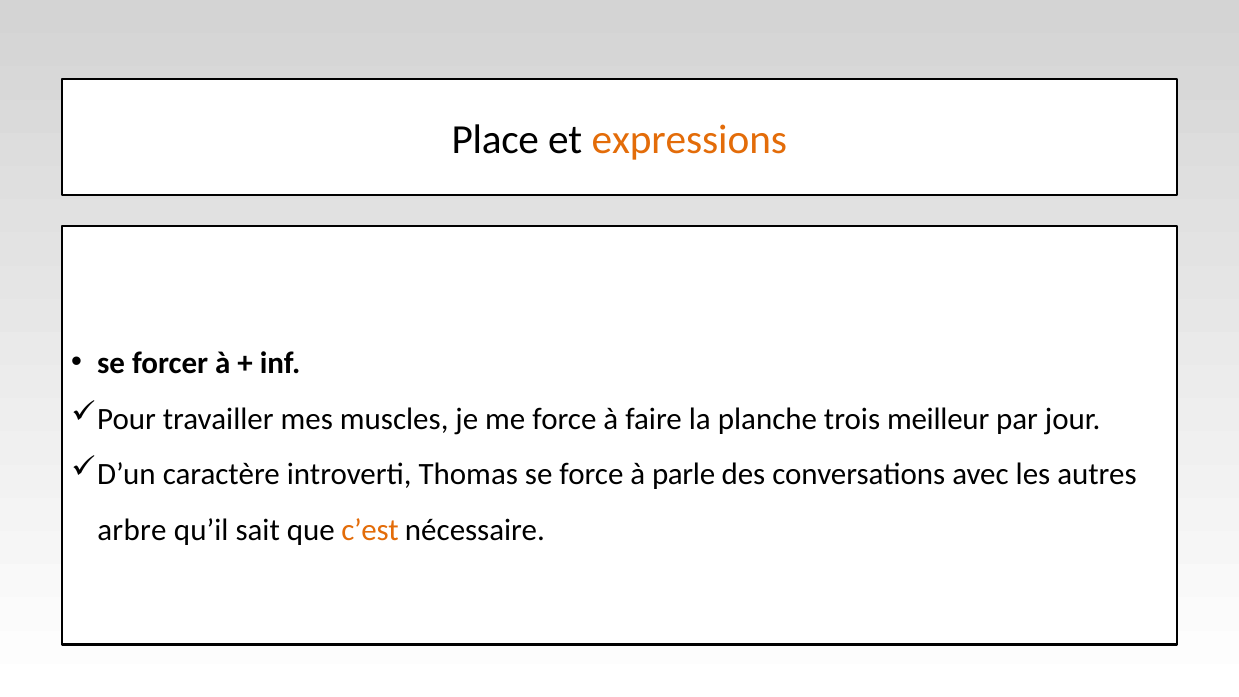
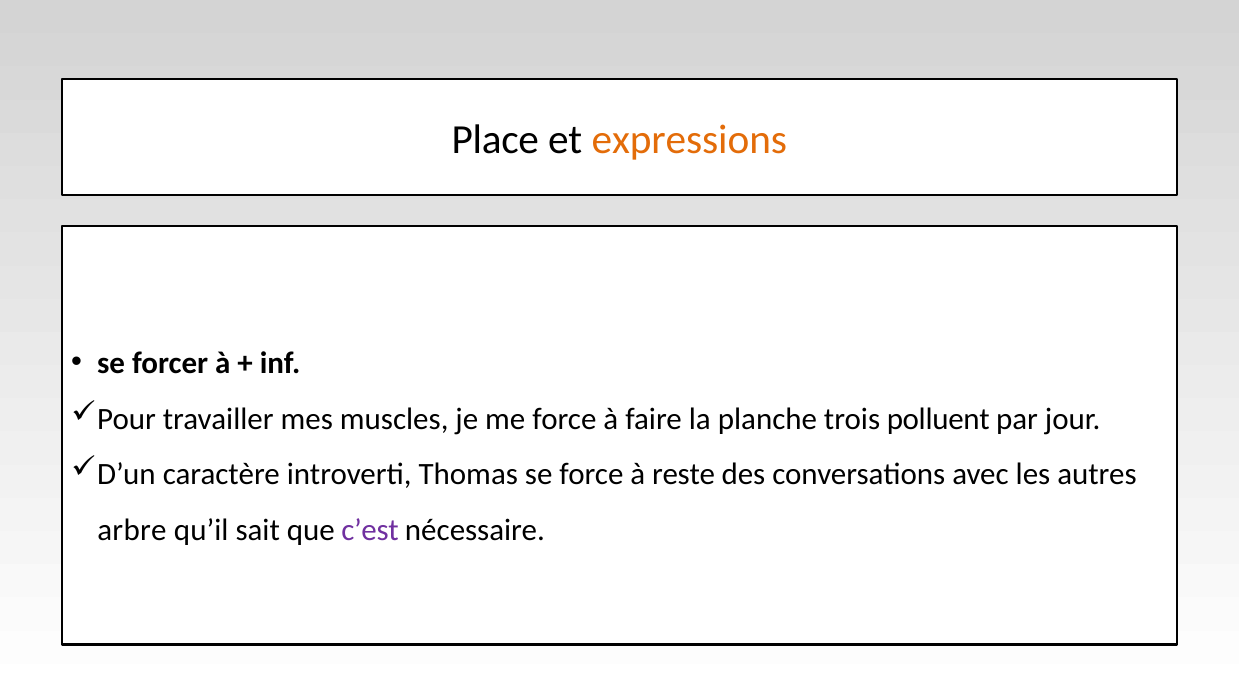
meilleur: meilleur -> polluent
parle: parle -> reste
c’est colour: orange -> purple
